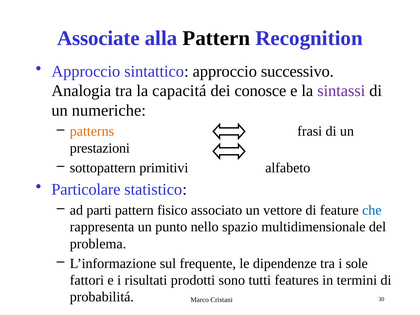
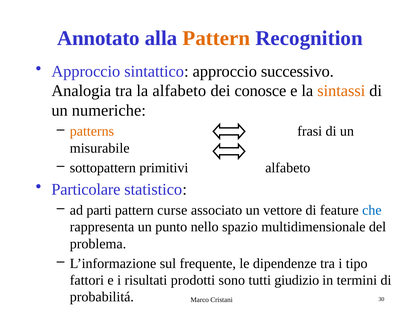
Associate: Associate -> Annotato
Pattern at (216, 38) colour: black -> orange
la capacitá: capacitá -> alfabeto
sintassi colour: purple -> orange
prestazioni: prestazioni -> misurabile
fisico: fisico -> curse
sole: sole -> tipo
features: features -> giudizio
